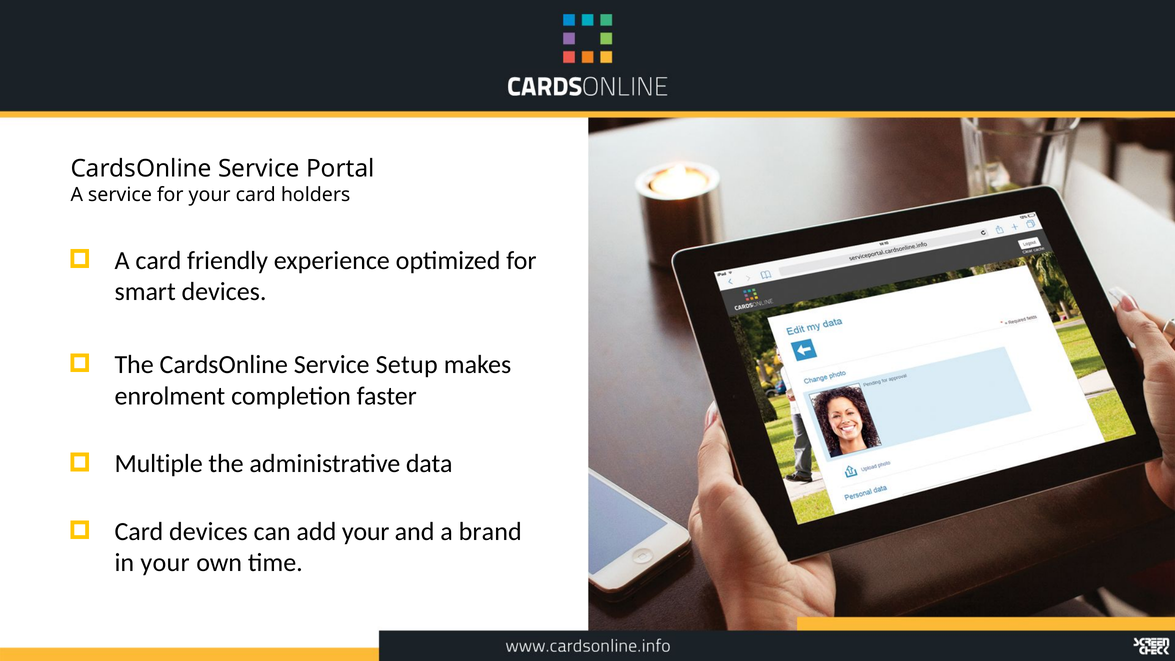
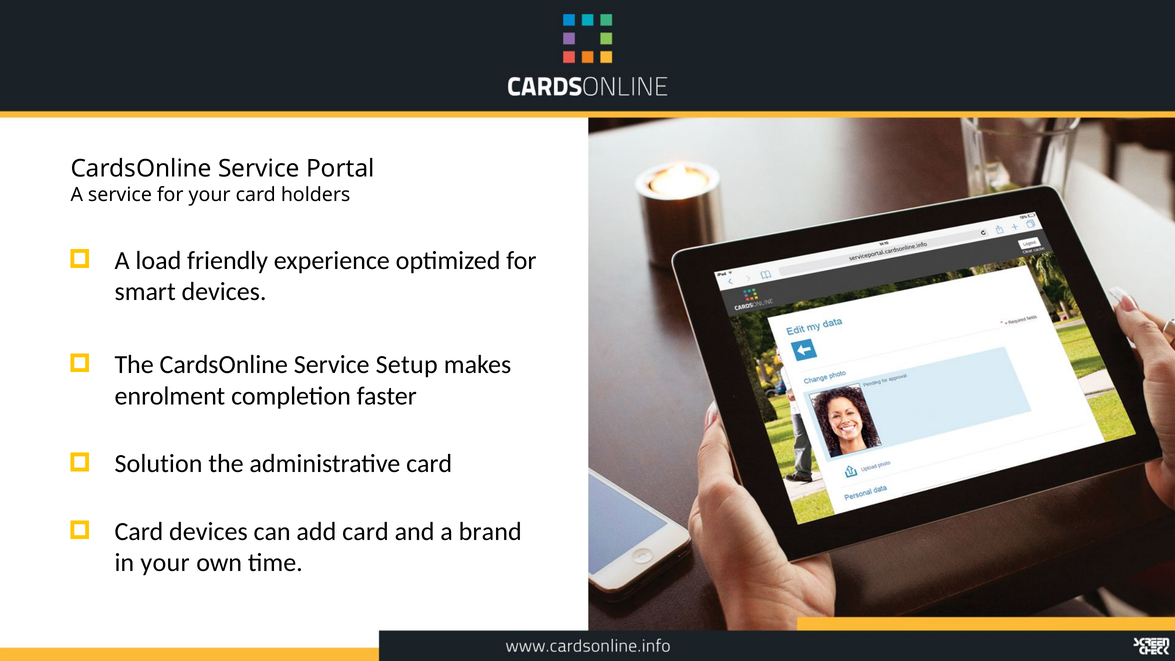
A card: card -> load
Multiple: Multiple -> Solution
administrative data: data -> card
add your: your -> card
